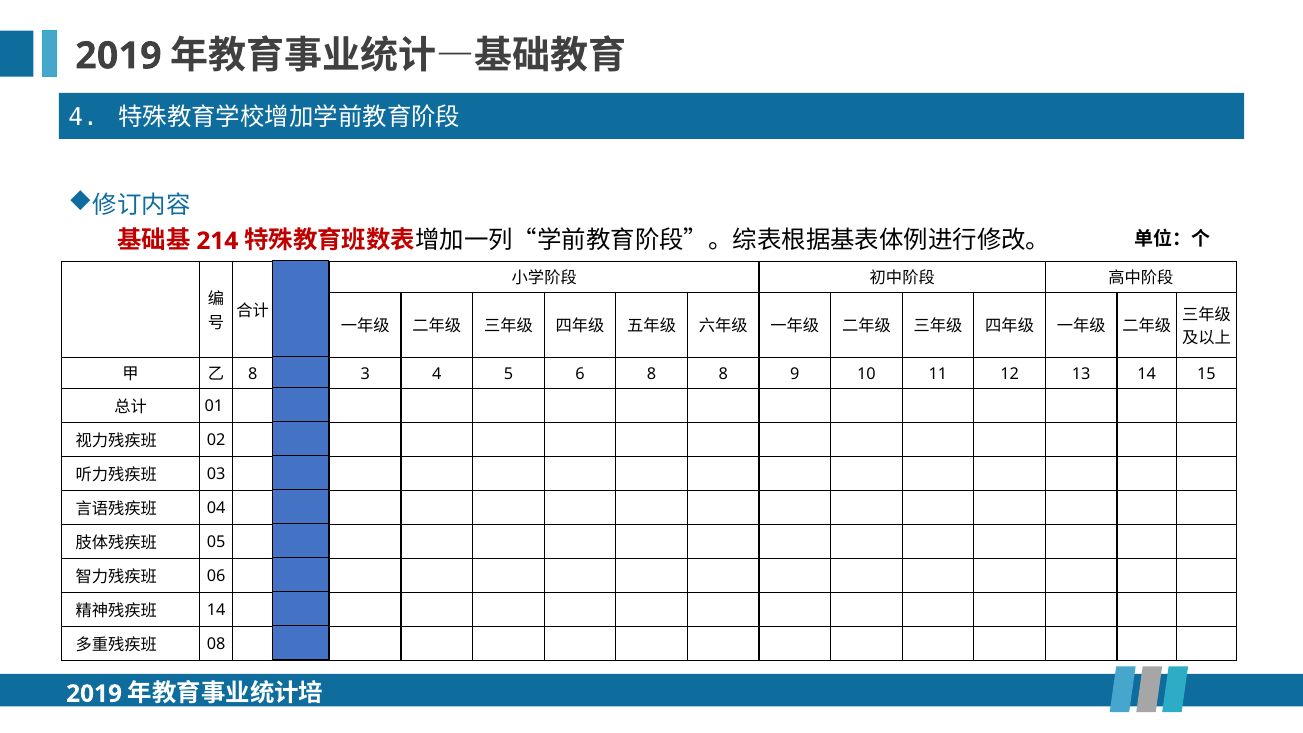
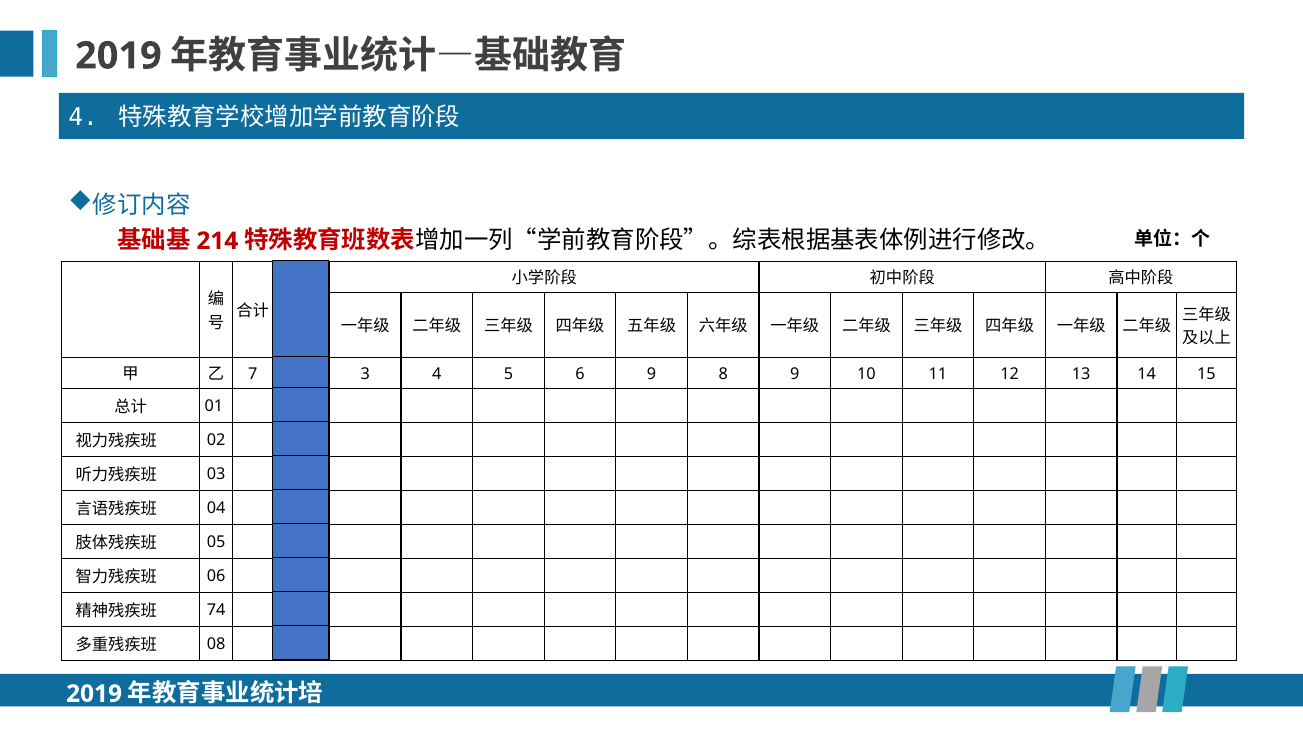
8 at (253, 374): 8 -> 7
6 8: 8 -> 9
14 at (216, 610): 14 -> 74
